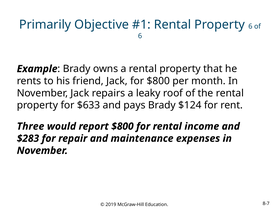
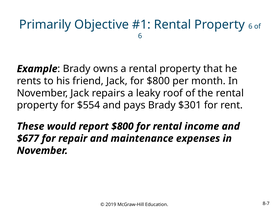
$633: $633 -> $554
$124: $124 -> $301
Three: Three -> These
$283: $283 -> $677
